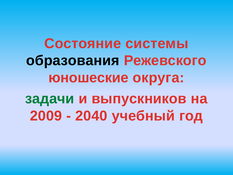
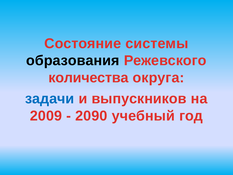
юношеские: юношеские -> количества
задачи colour: green -> blue
2040: 2040 -> 2090
